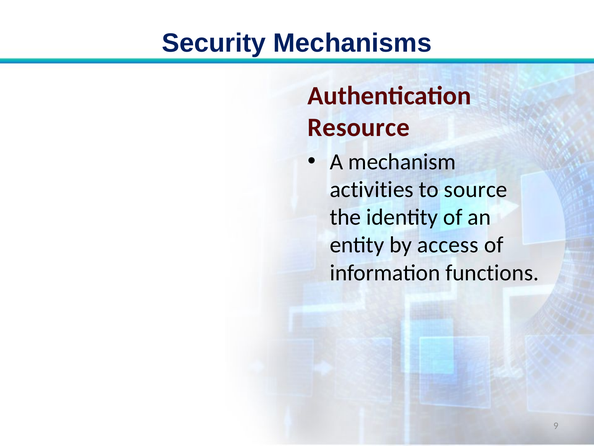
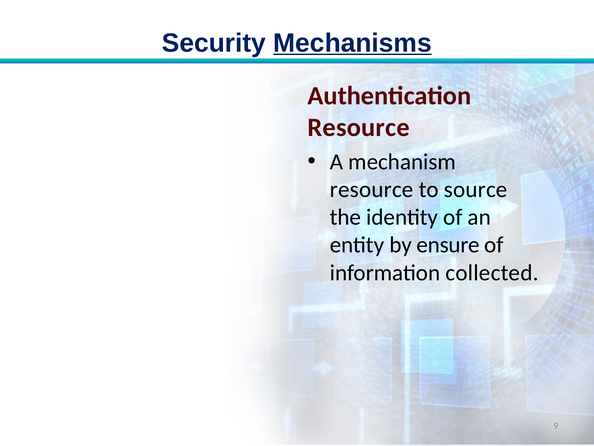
Mechanisms underline: none -> present
activities at (372, 189): activities -> resource
access: access -> ensure
functions: functions -> collected
